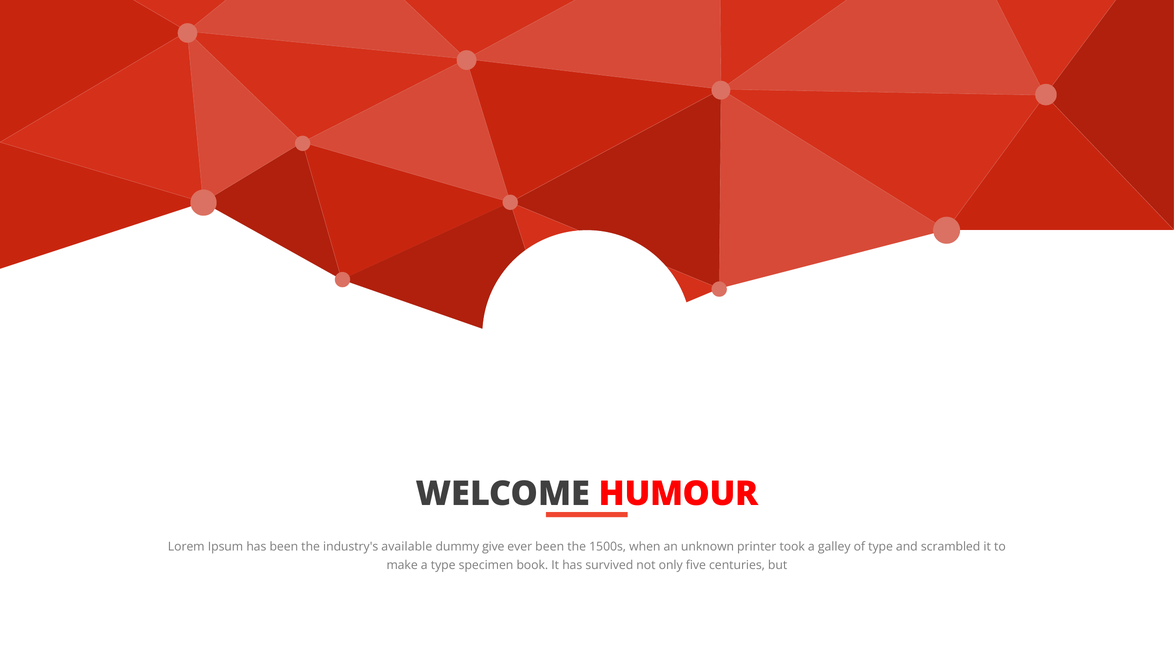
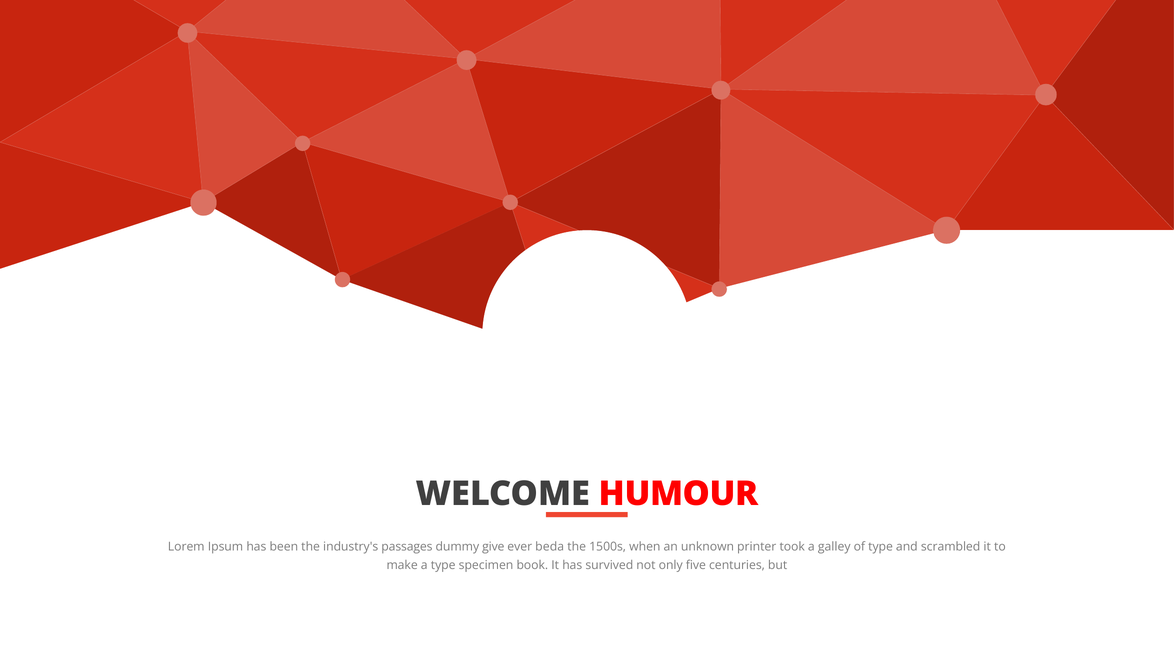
available: available -> passages
ever been: been -> beda
